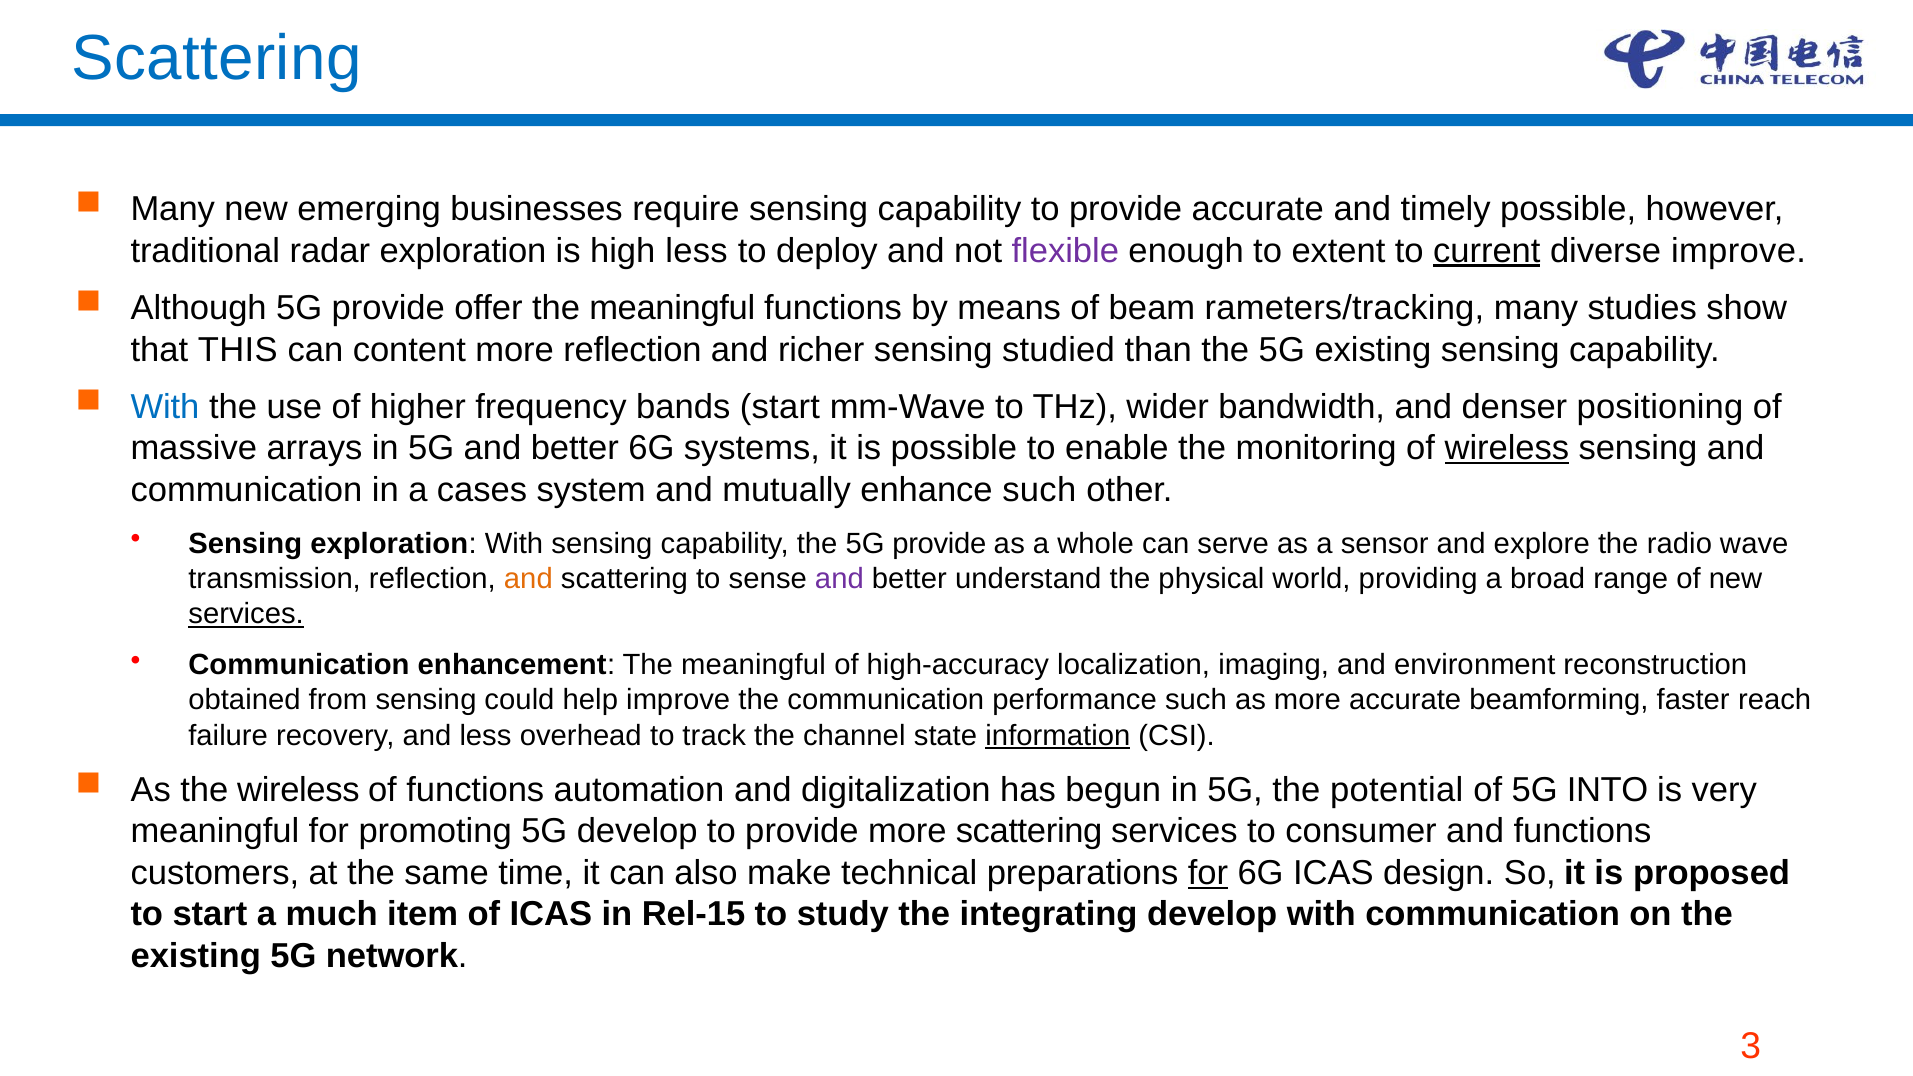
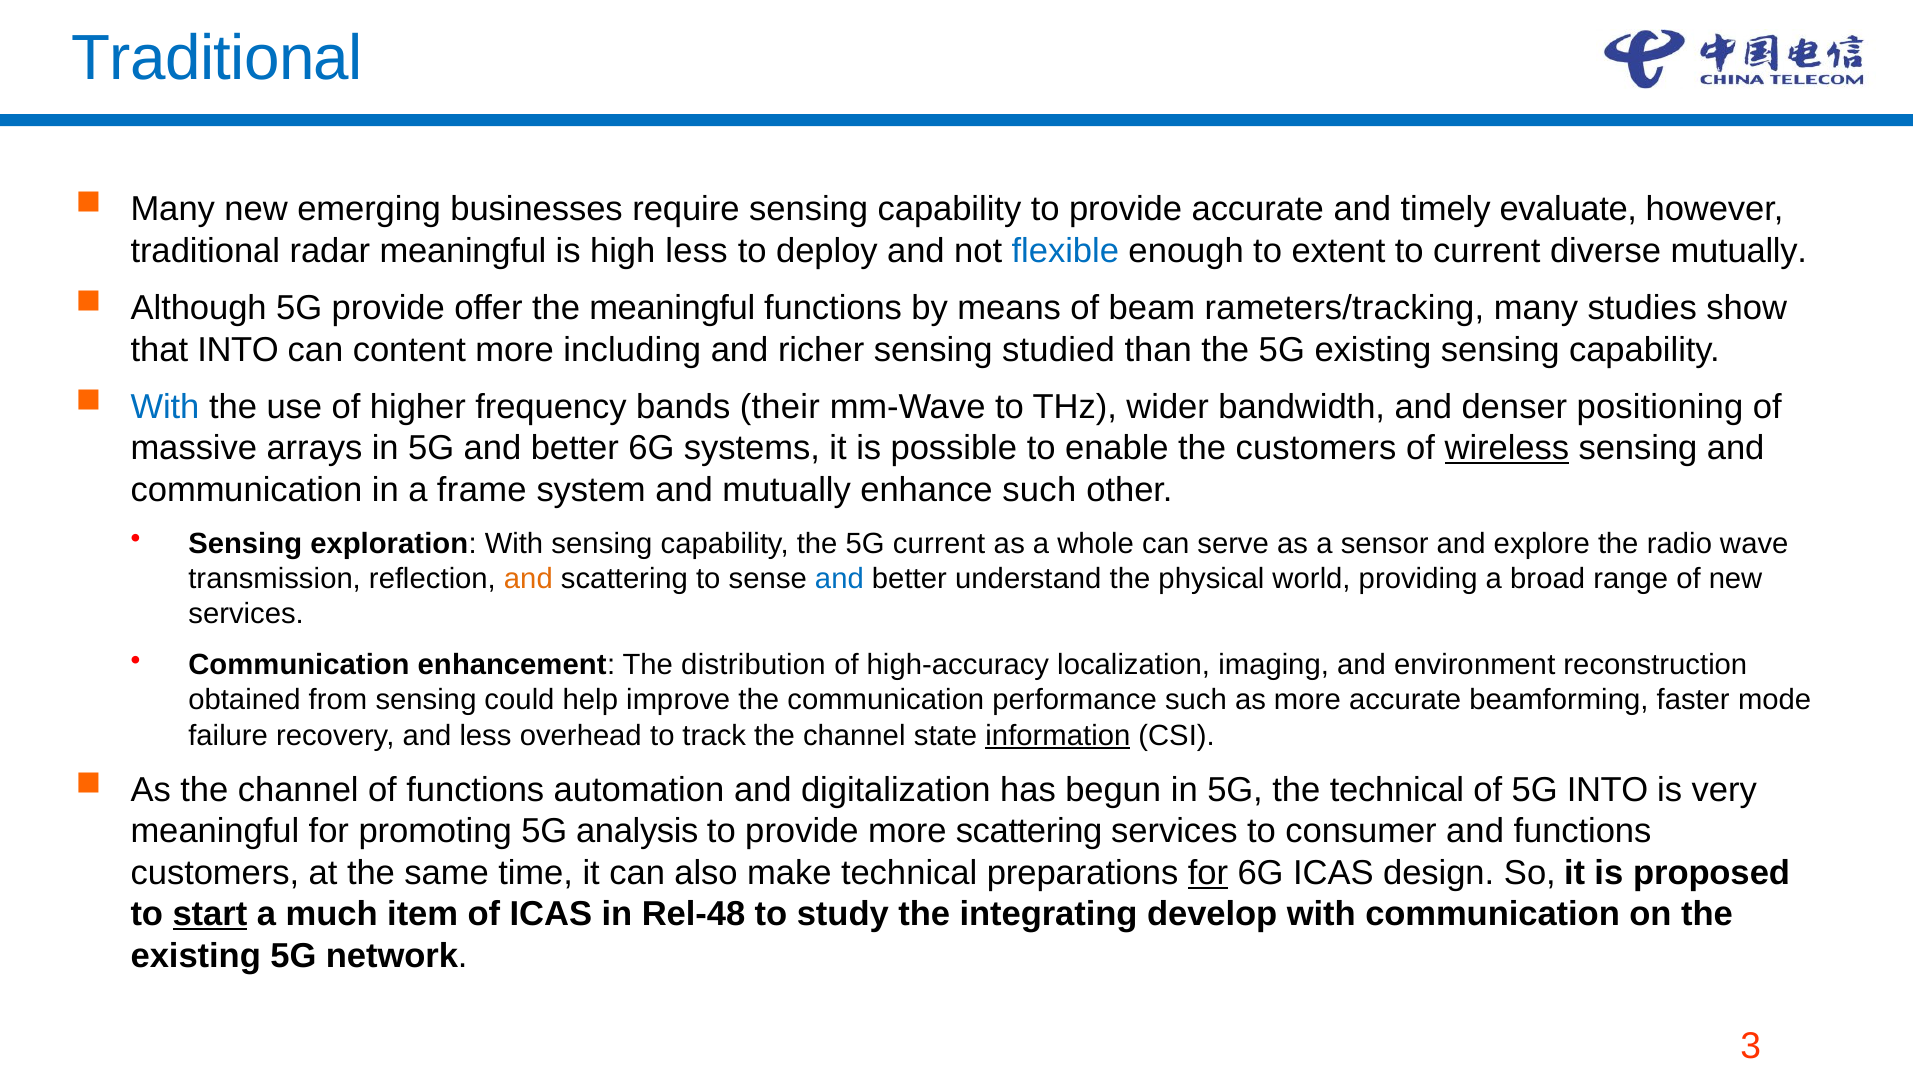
Scattering at (217, 59): Scattering -> Traditional
timely possible: possible -> evaluate
radar exploration: exploration -> meaningful
flexible colour: purple -> blue
current at (1487, 251) underline: present -> none
diverse improve: improve -> mutually
that THIS: THIS -> INTO
more reflection: reflection -> including
bands start: start -> their
the monitoring: monitoring -> customers
cases: cases -> frame
the 5G provide: provide -> current
and at (839, 579) colour: purple -> blue
services at (246, 614) underline: present -> none
enhancement The meaningful: meaningful -> distribution
reach: reach -> mode
As the wireless: wireless -> channel
the potential: potential -> technical
5G develop: develop -> analysis
start at (210, 915) underline: none -> present
Rel-15: Rel-15 -> Rel-48
